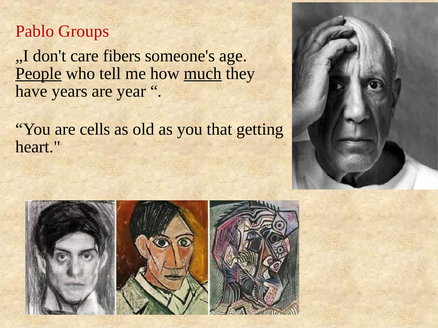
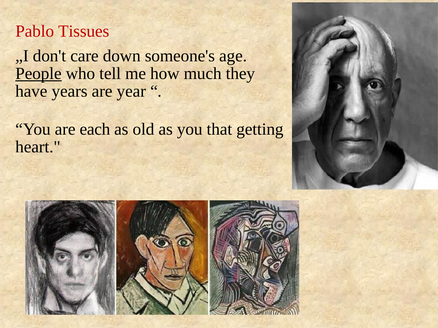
Groups: Groups -> Tissues
fibers: fibers -> down
much underline: present -> none
cells: cells -> each
